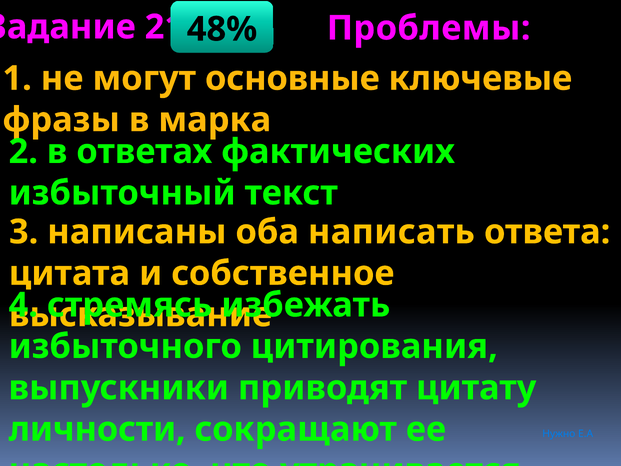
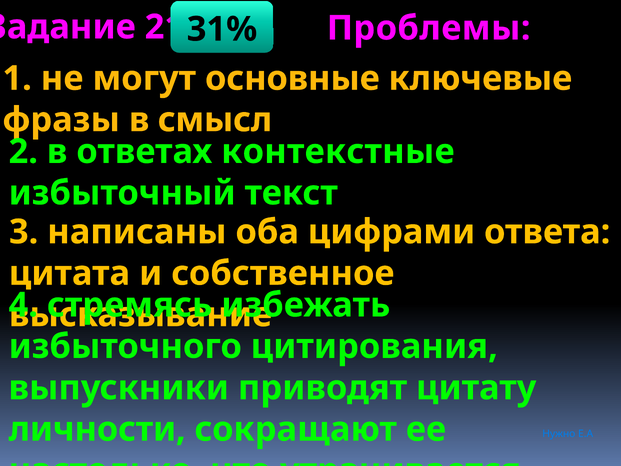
48%: 48% -> 31%
в марка: марка -> смысл
фактических: фактических -> контекстные
написать: написать -> цифрами
